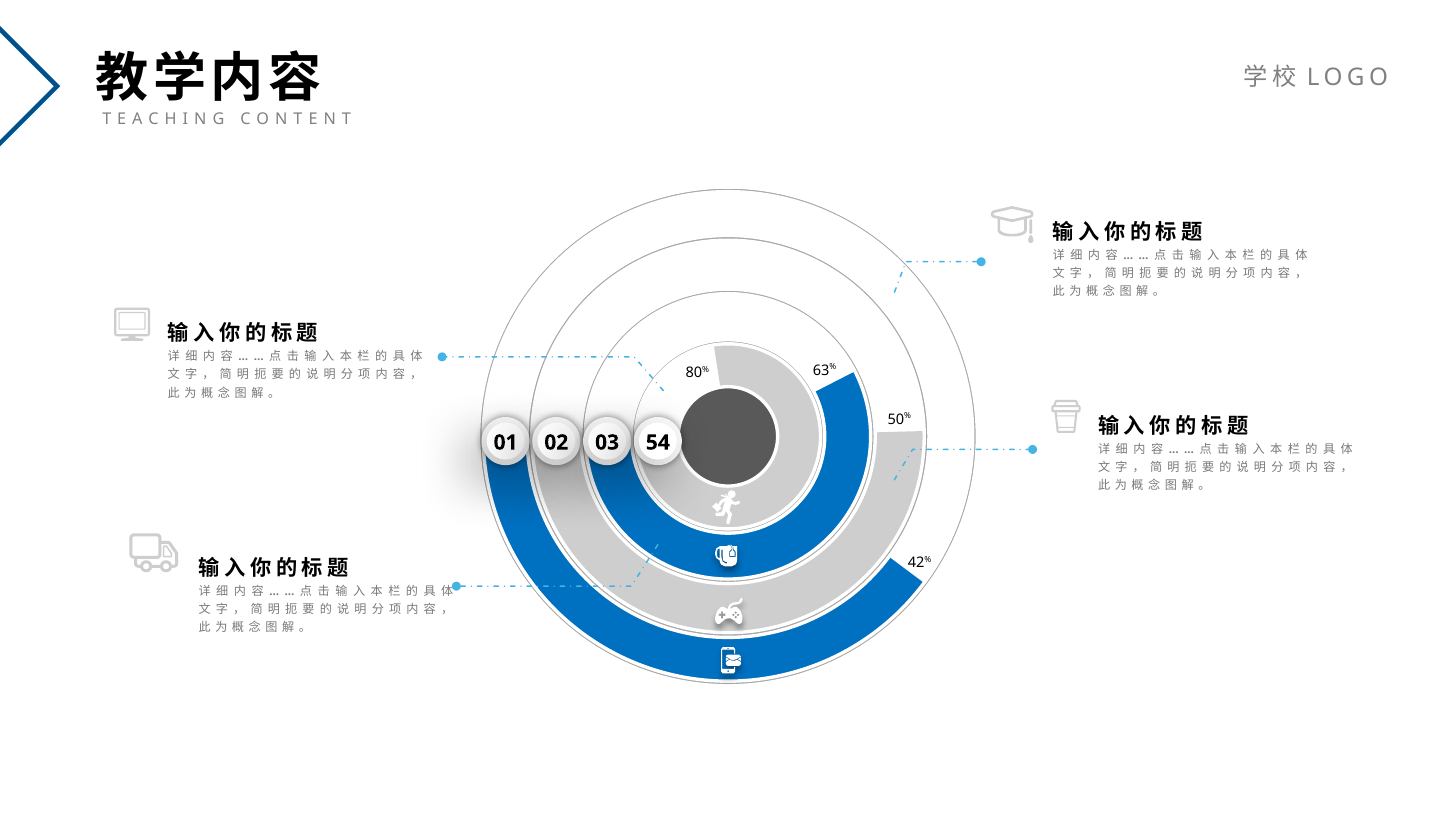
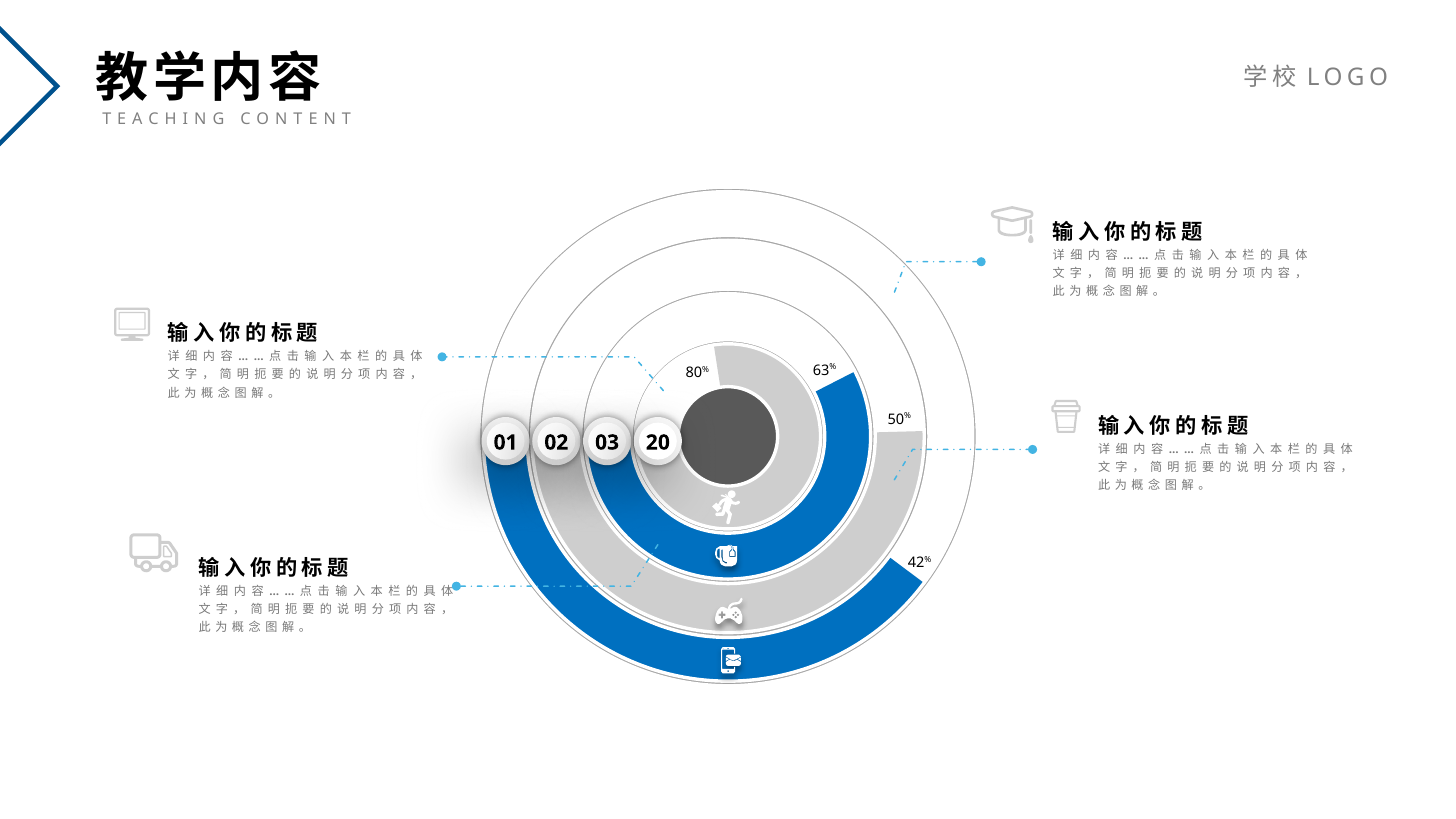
54: 54 -> 20
